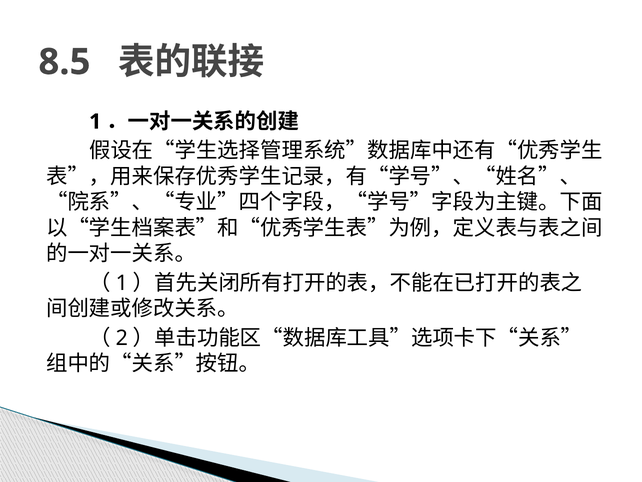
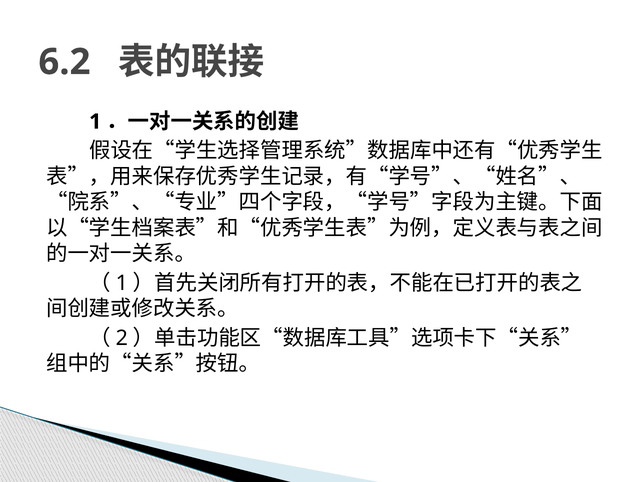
8.5: 8.5 -> 6.2
